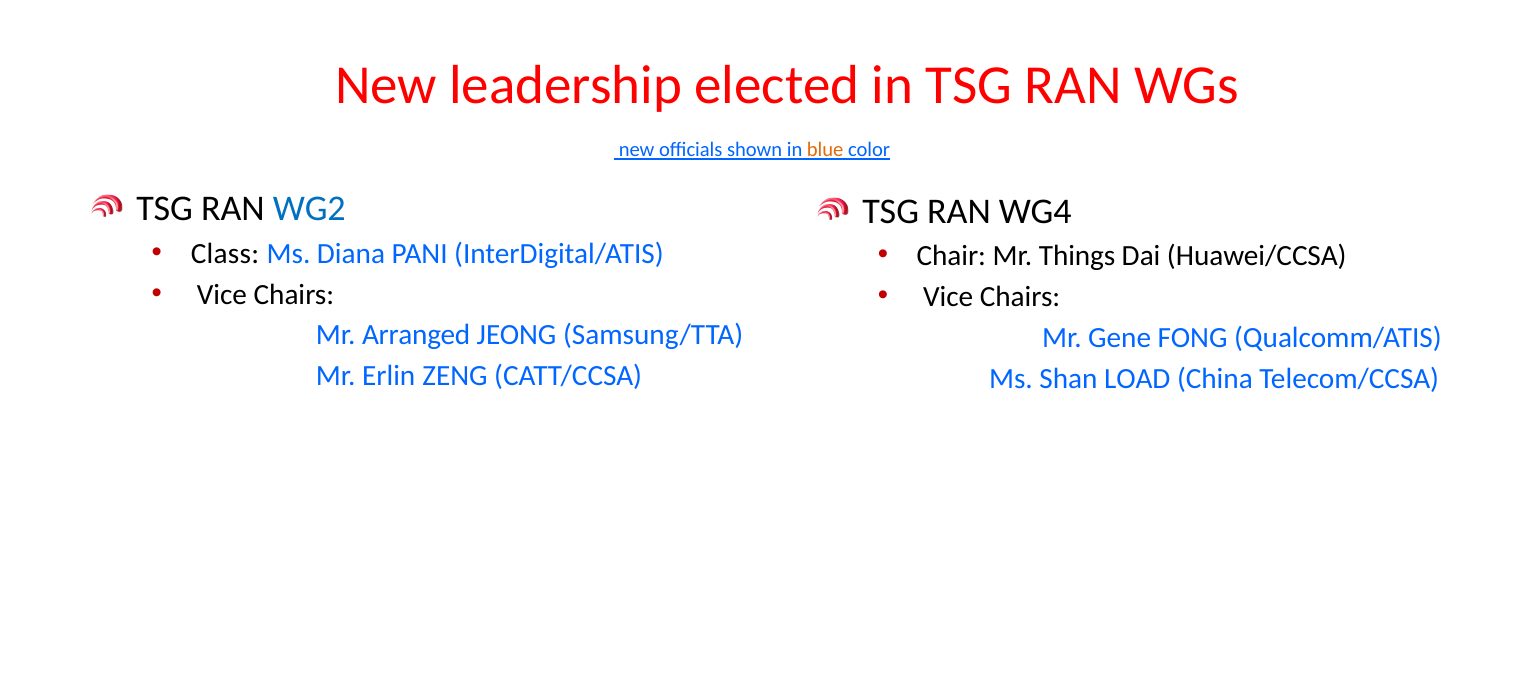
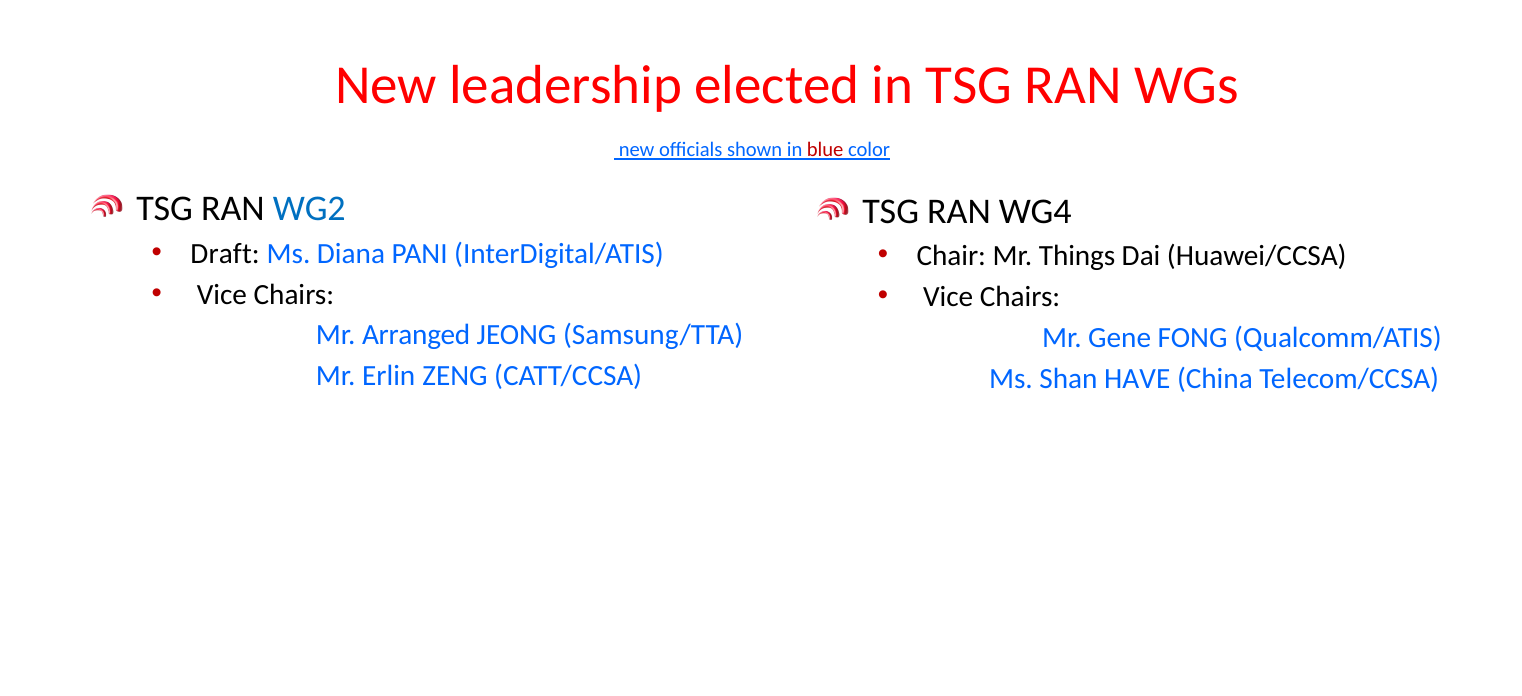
blue colour: orange -> red
Class: Class -> Draft
LOAD: LOAD -> HAVE
